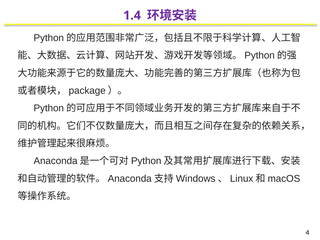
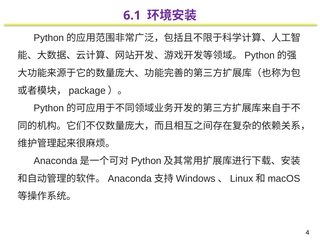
1.4: 1.4 -> 6.1
